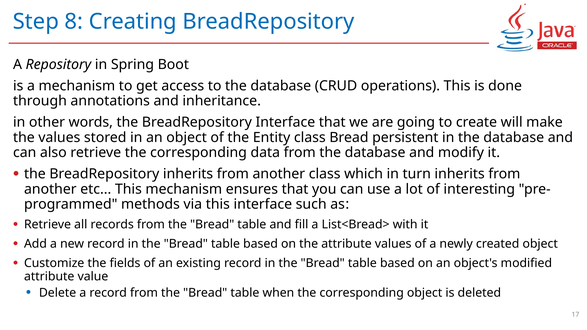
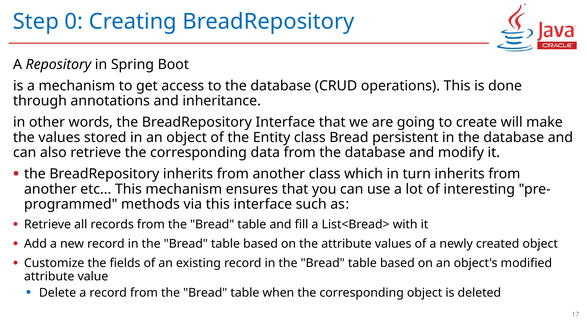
8: 8 -> 0
